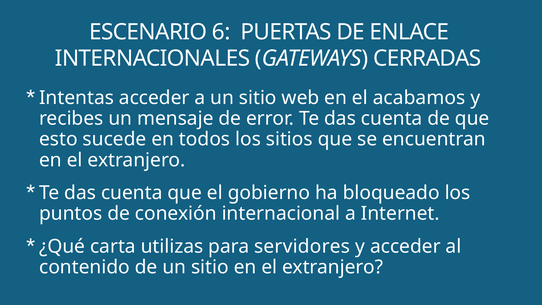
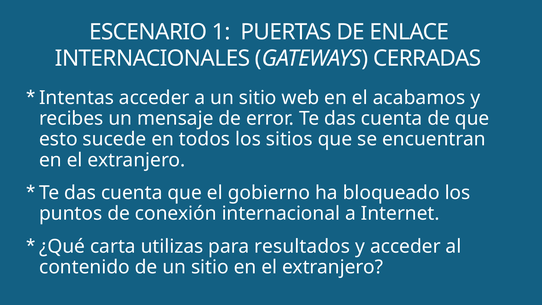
6: 6 -> 1
servidores: servidores -> resultados
